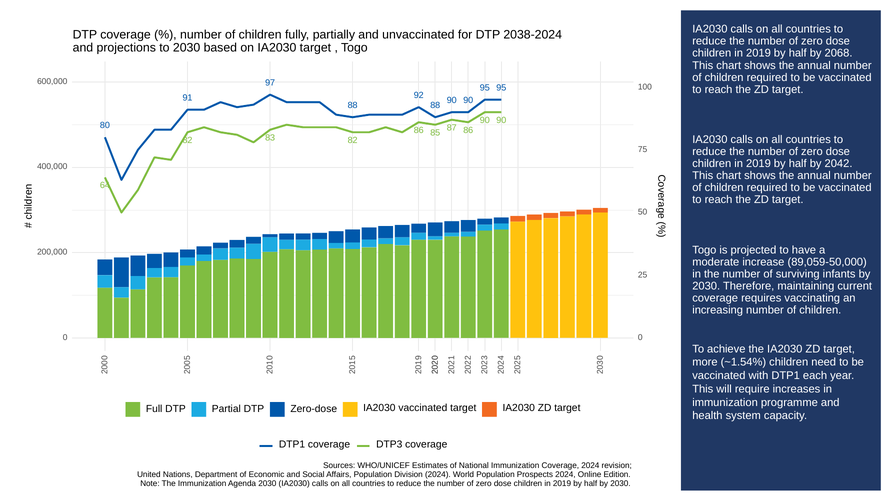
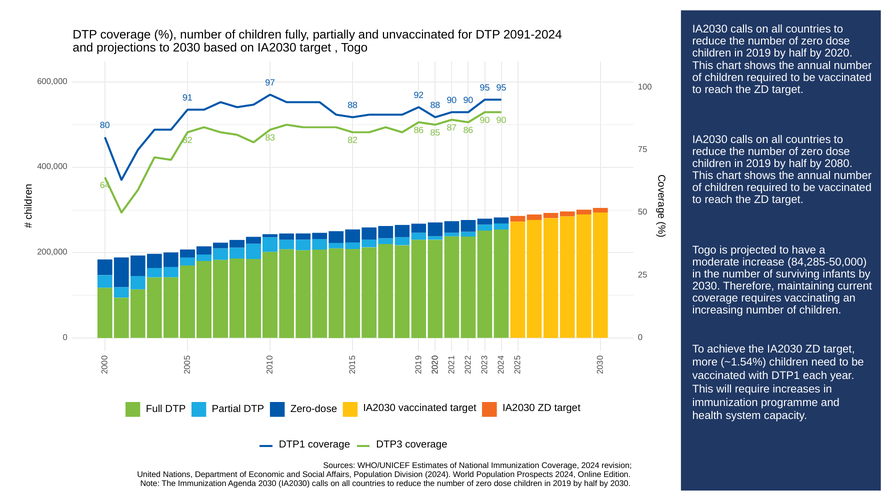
2038-2024: 2038-2024 -> 2091-2024
2068: 2068 -> 2020
2042: 2042 -> 2080
89,059-50,000: 89,059-50,000 -> 84,285-50,000
